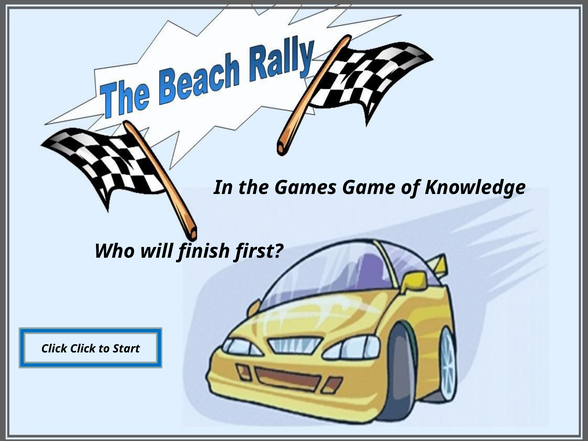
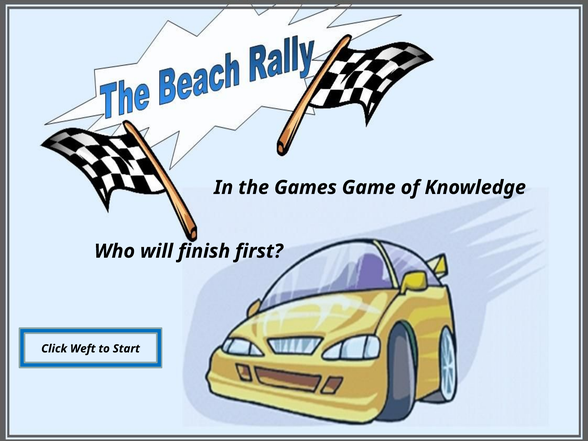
Click Click: Click -> Weft
